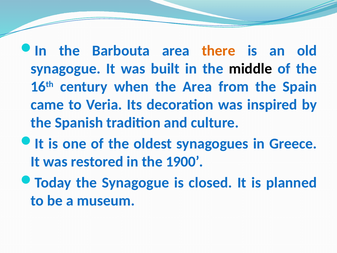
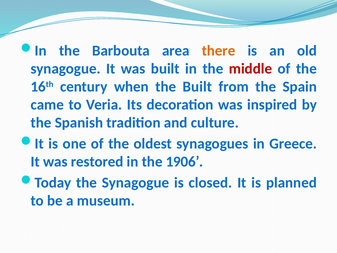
middle colour: black -> red
the Area: Area -> Built
1900: 1900 -> 1906
